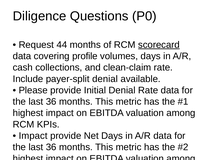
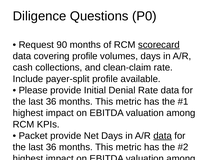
44: 44 -> 90
payer-split denial: denial -> profile
Impact at (33, 136): Impact -> Packet
data at (163, 136) underline: none -> present
